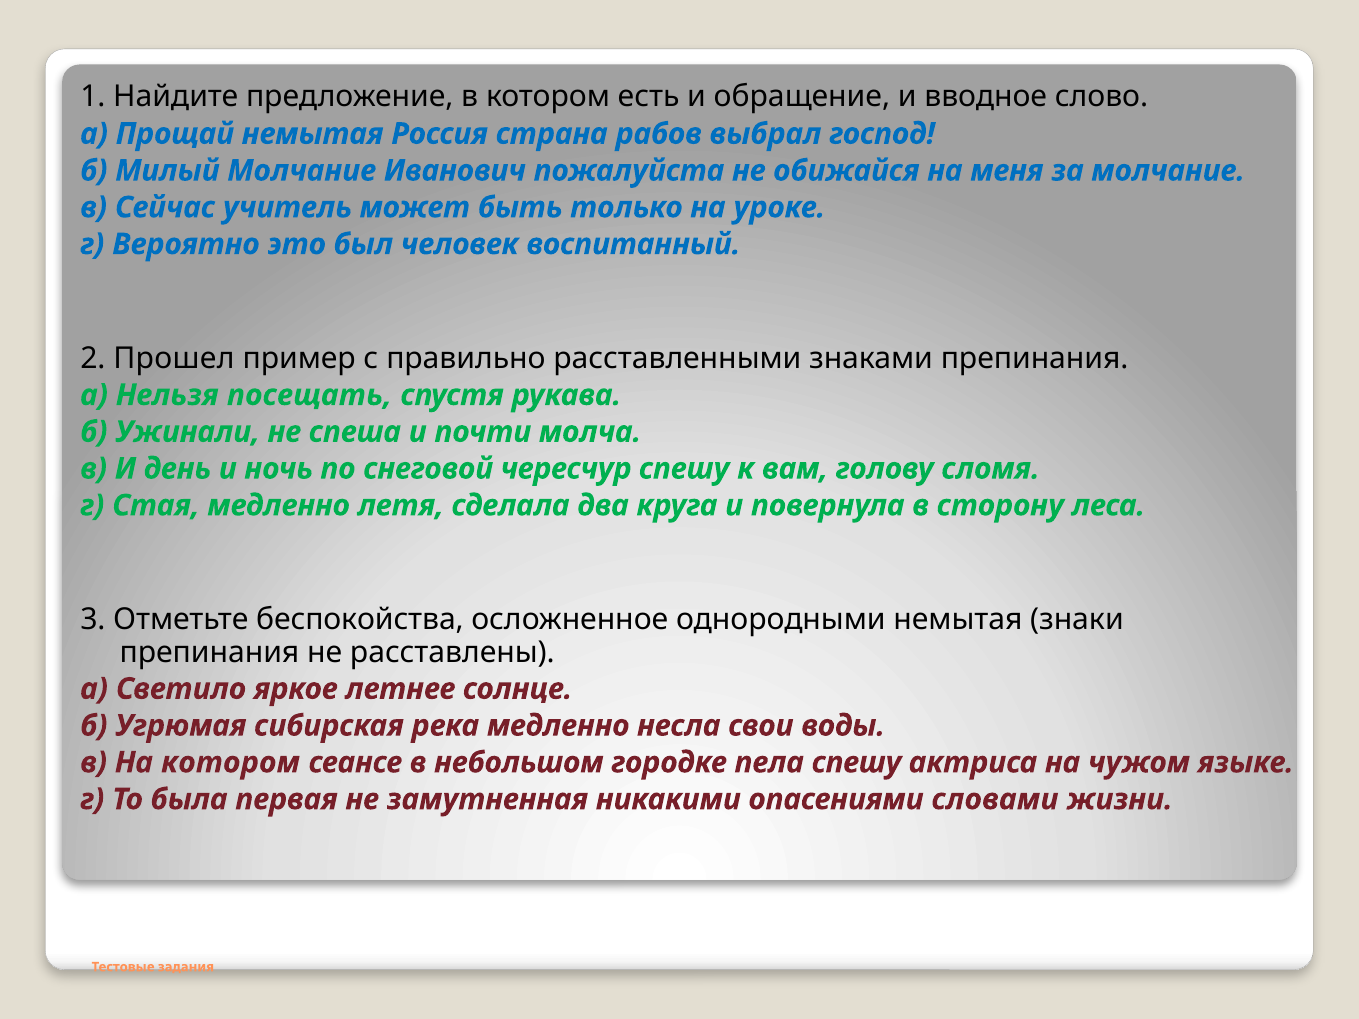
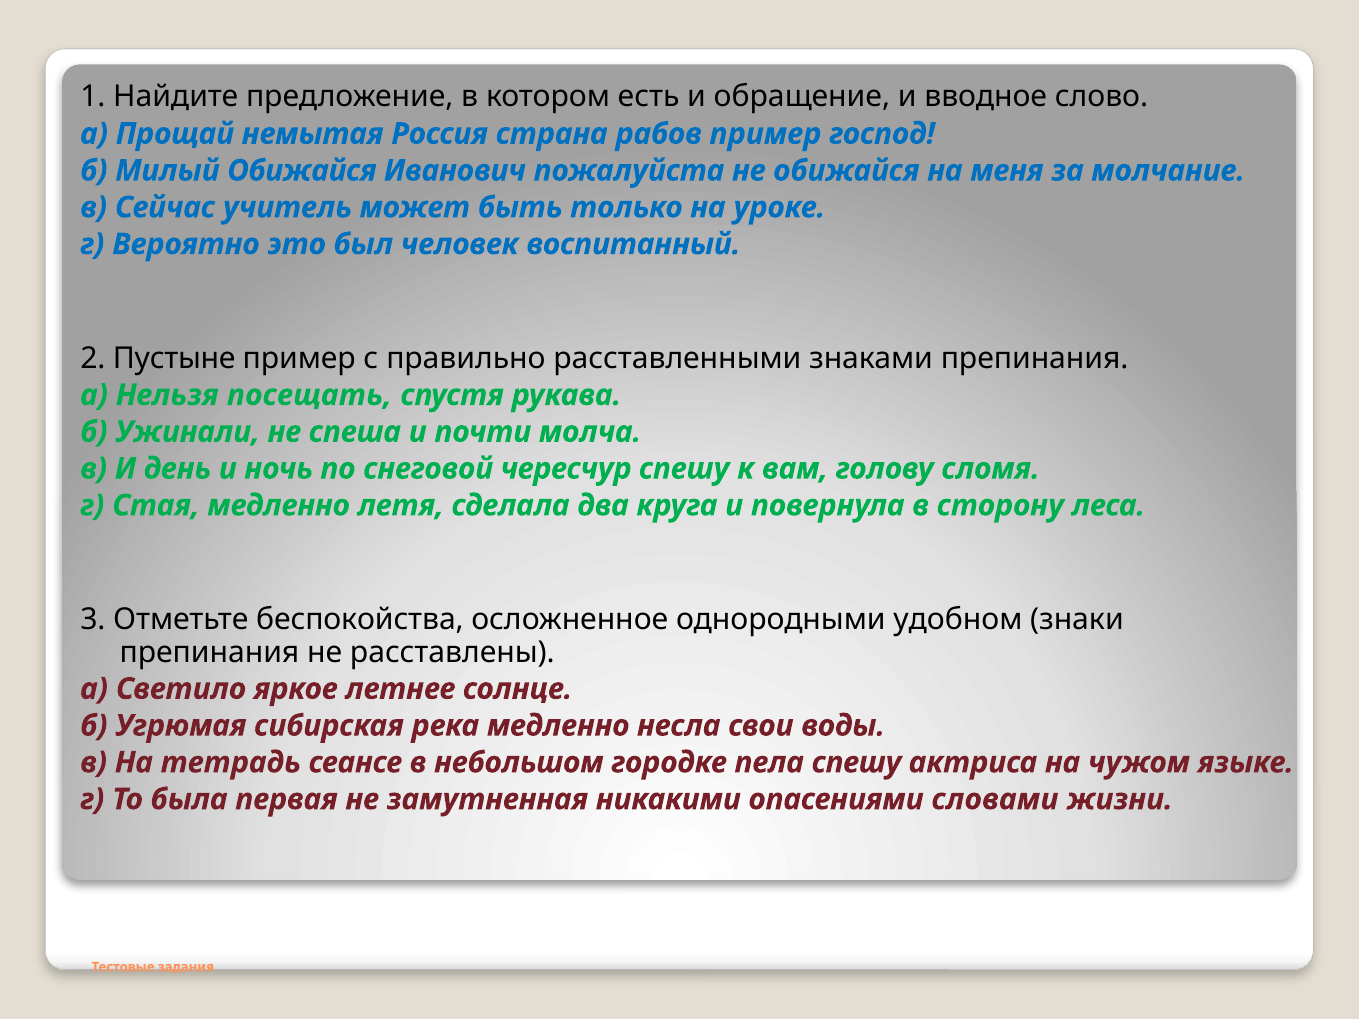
рабов выбрал: выбрал -> пример
Милый Молчание: Молчание -> Обижайся
Прошел: Прошел -> Пустыне
однородными немытая: немытая -> удобном
На котором: котором -> тетрадь
